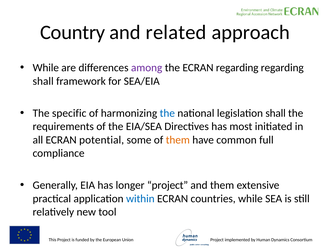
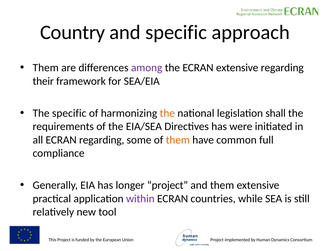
and related: related -> specific
While at (46, 68): While -> Them
ECRAN regarding: regarding -> extensive
shall at (43, 81): shall -> their
the at (167, 113) colour: blue -> orange
most: most -> were
ECRAN potential: potential -> regarding
within colour: blue -> purple
